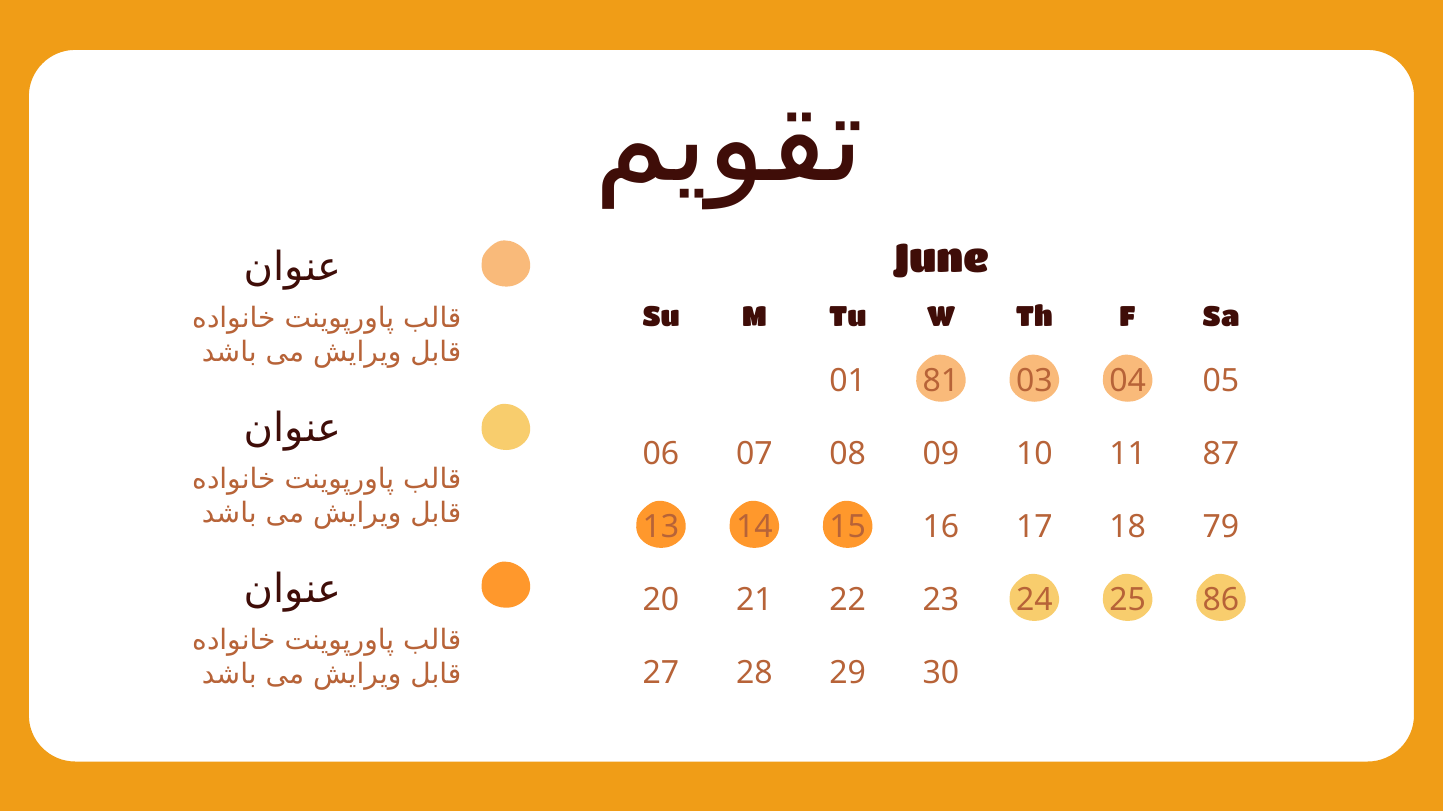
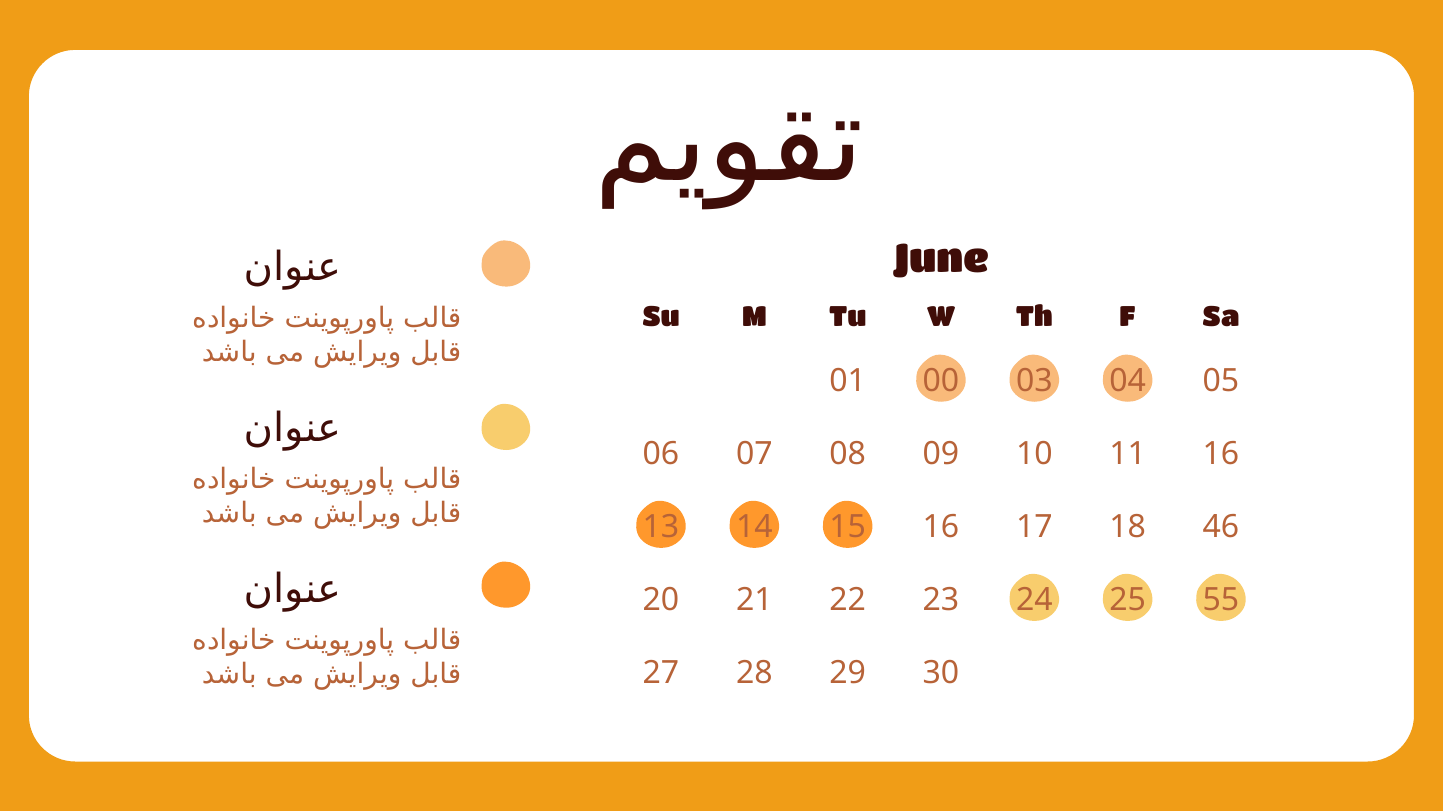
81: 81 -> 00
11 87: 87 -> 16
79: 79 -> 46
86: 86 -> 55
